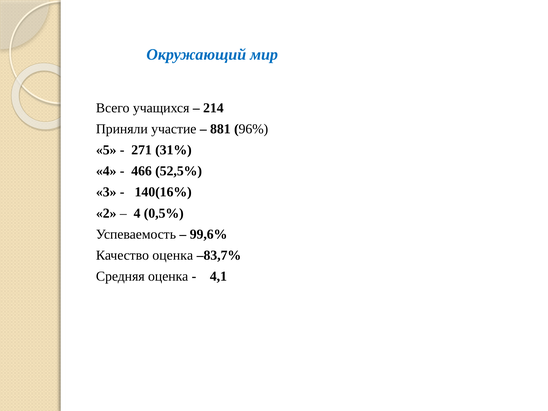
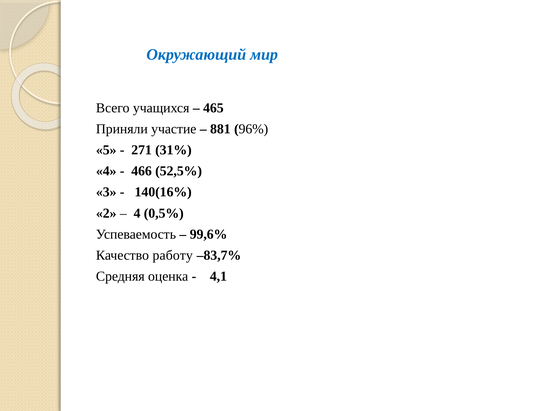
214: 214 -> 465
Качество оценка: оценка -> работу
